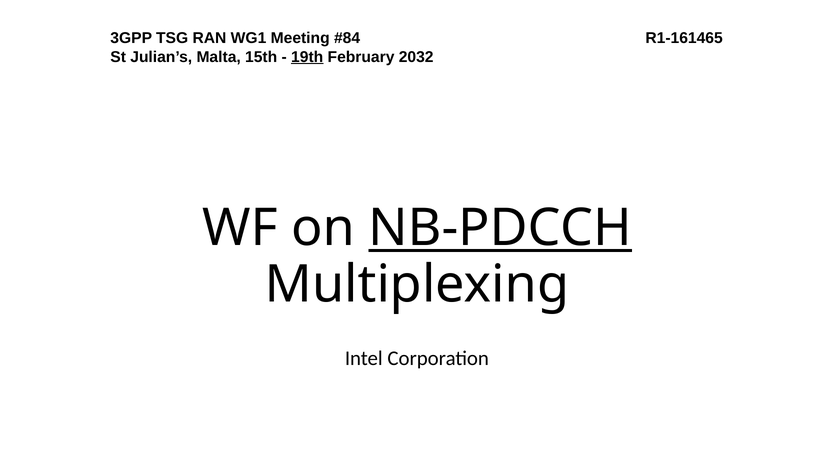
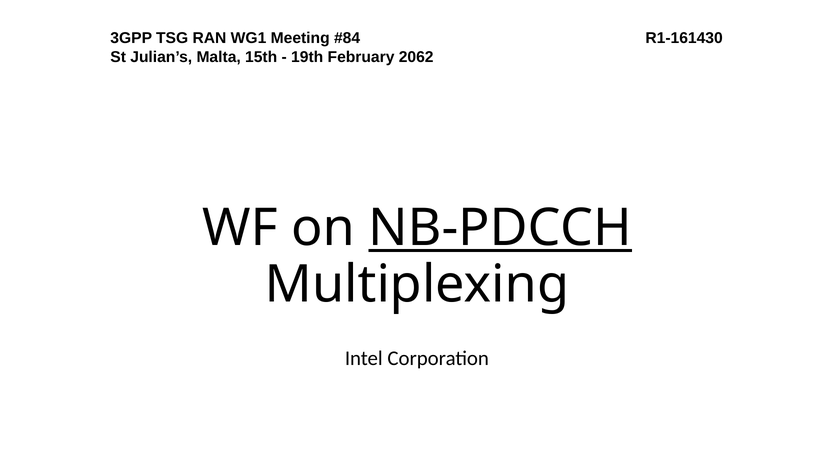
R1-161465: R1-161465 -> R1-161430
19th underline: present -> none
2032: 2032 -> 2062
